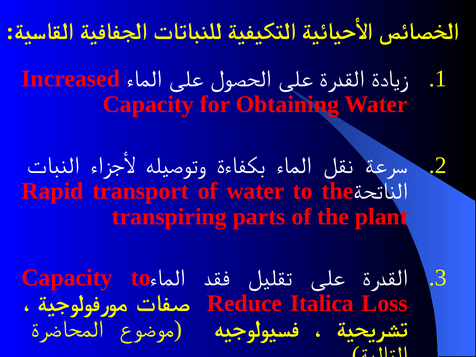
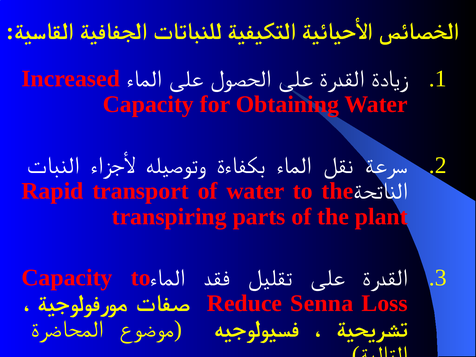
Italica: Italica -> Senna
